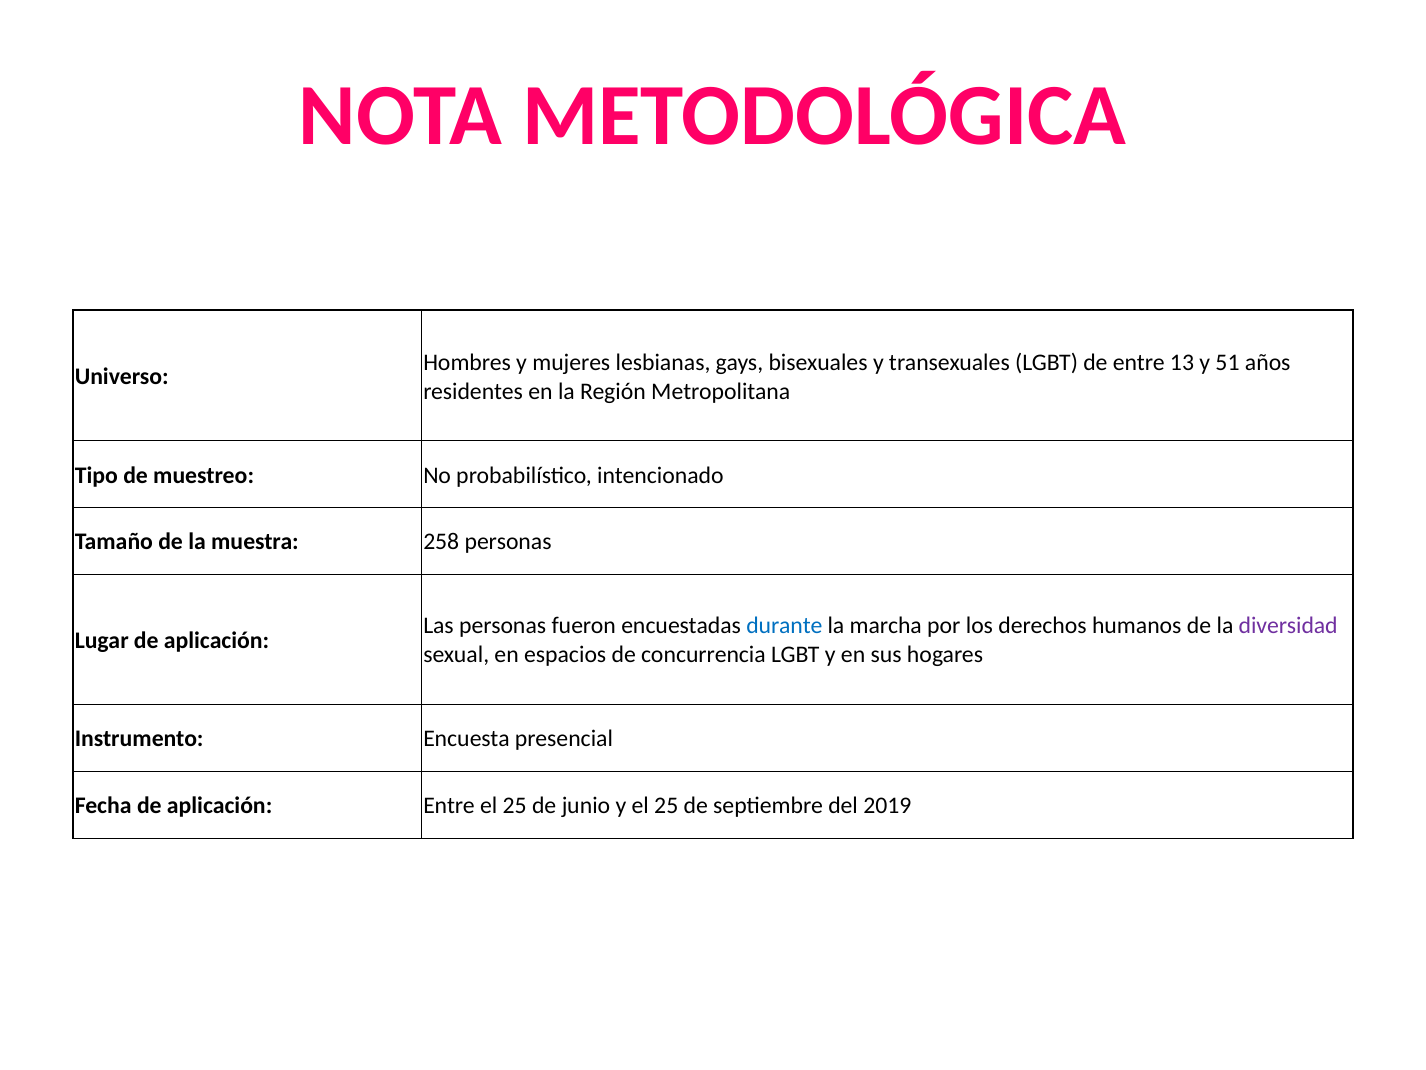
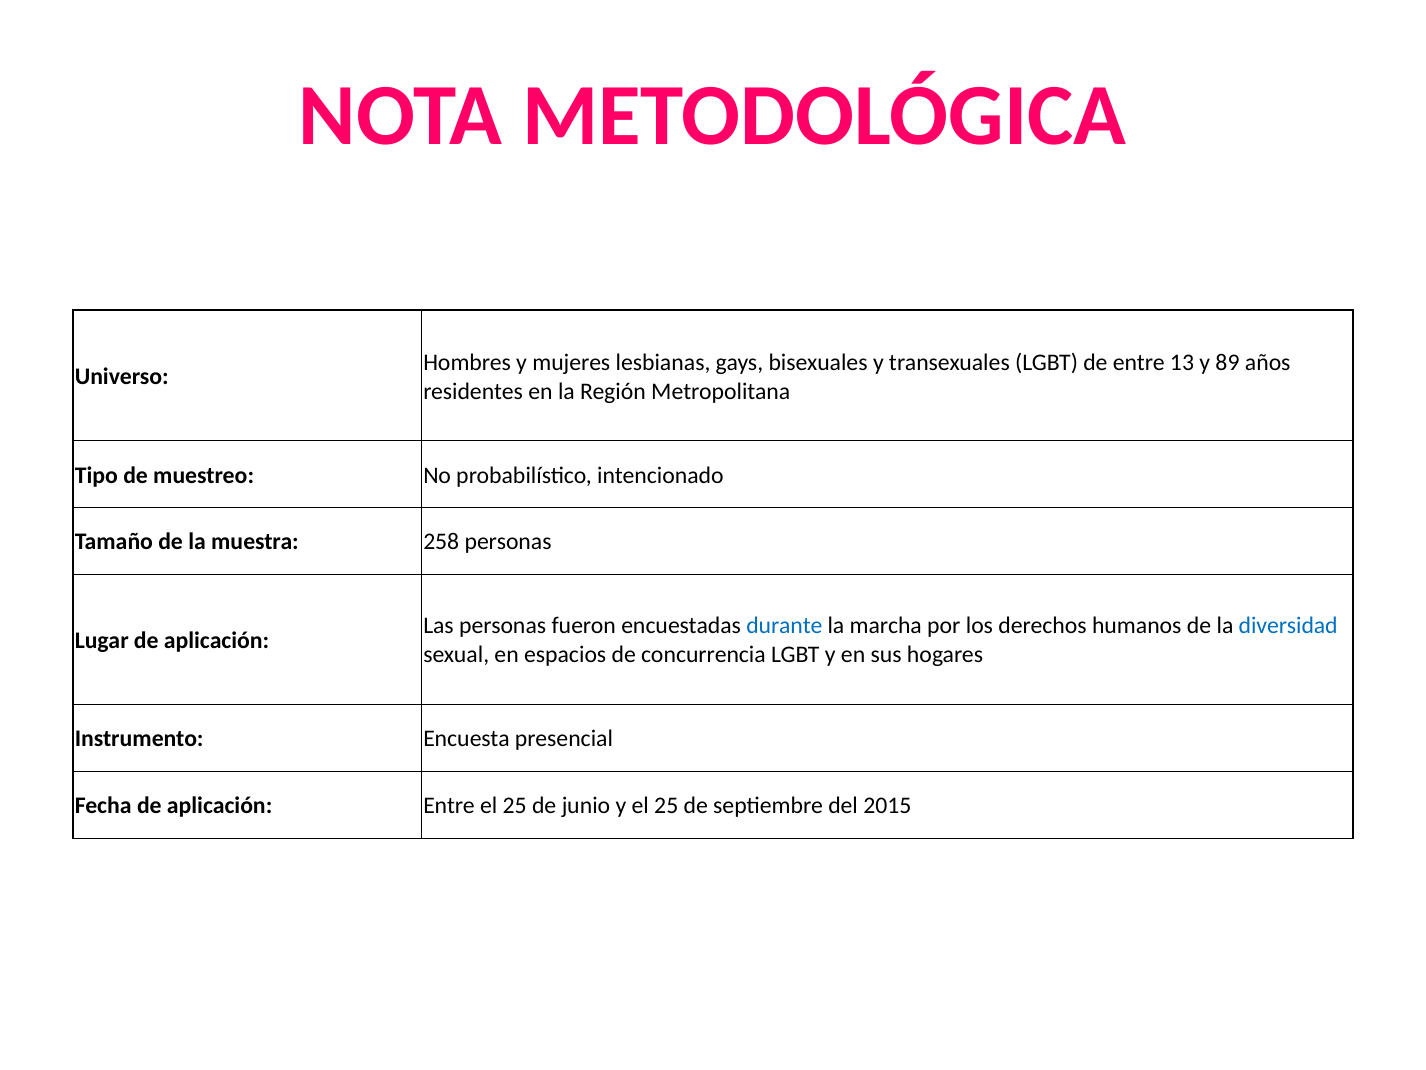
51: 51 -> 89
diversidad colour: purple -> blue
2019: 2019 -> 2015
